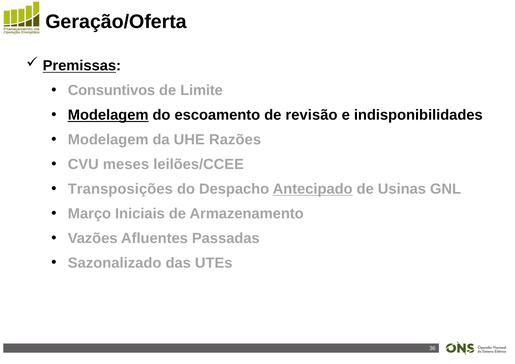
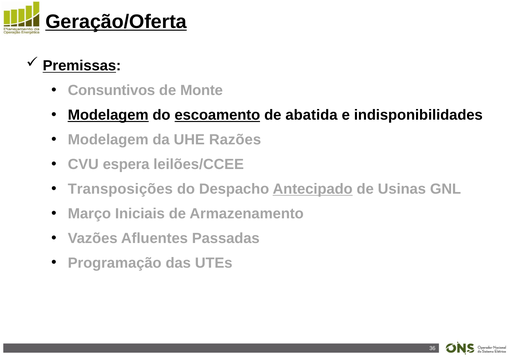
Geração/Oferta underline: none -> present
Limite: Limite -> Monte
escoamento underline: none -> present
revisão: revisão -> abatida
meses: meses -> espera
Sazonalizado: Sazonalizado -> Programação
